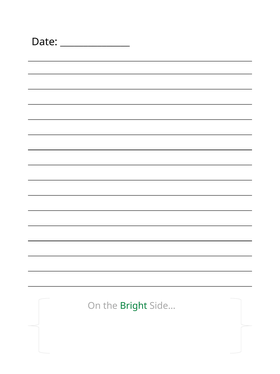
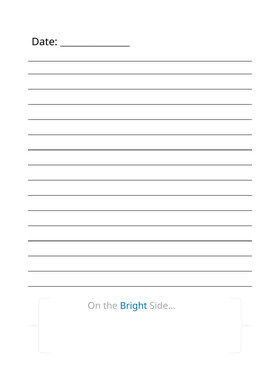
Bright colour: green -> blue
